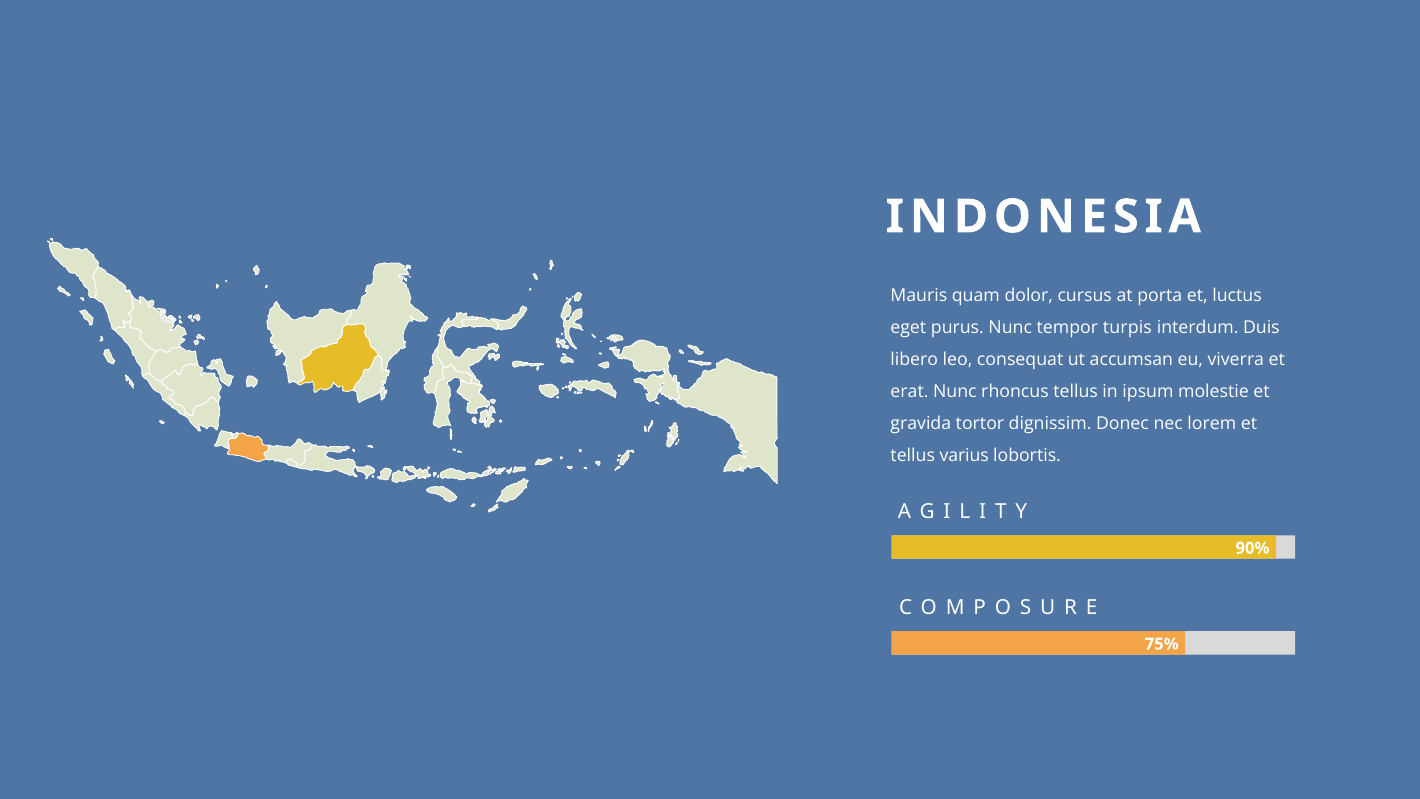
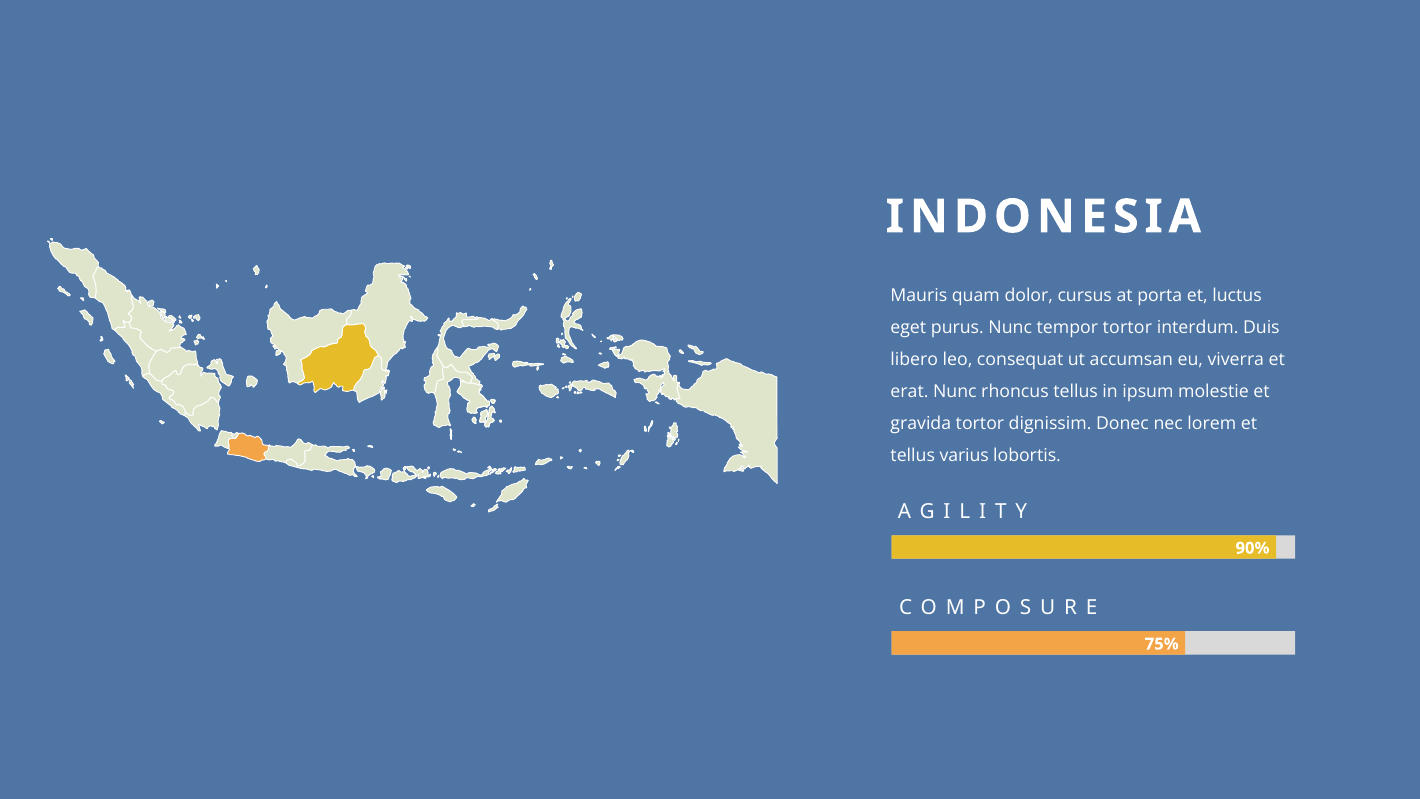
tempor turpis: turpis -> tortor
